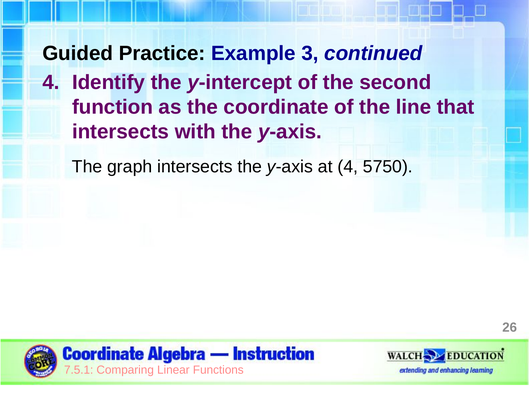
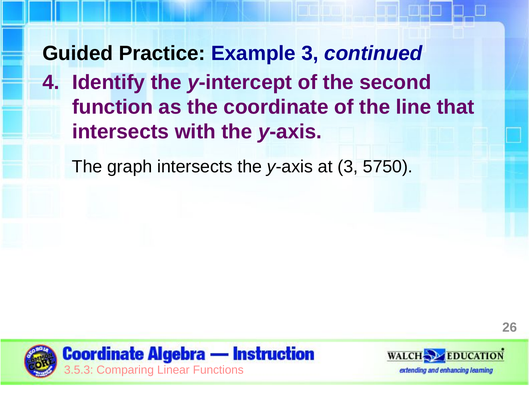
at 4: 4 -> 3
7.5.1: 7.5.1 -> 3.5.3
